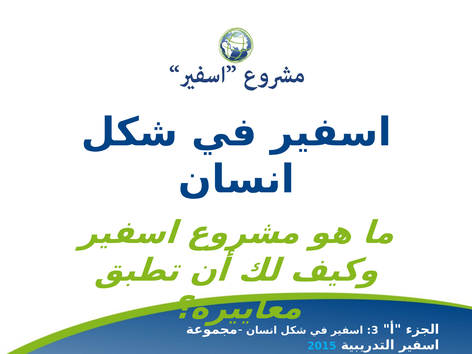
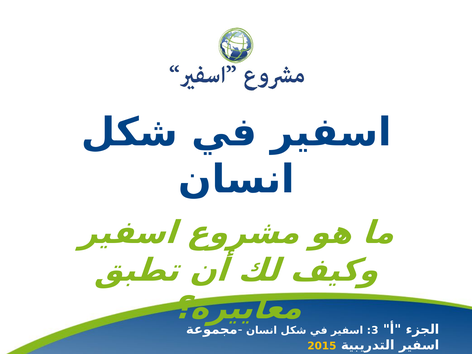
2015 colour: light blue -> yellow
